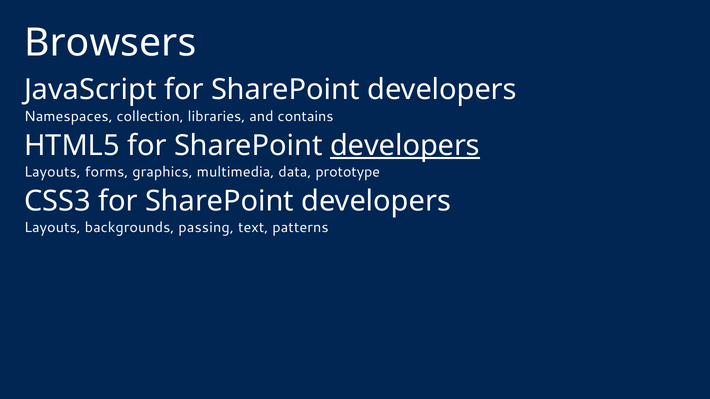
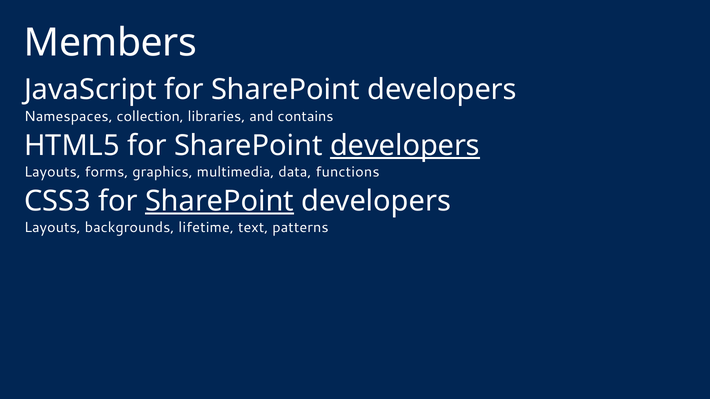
Browsers: Browsers -> Members
prototype: prototype -> functions
SharePoint at (220, 201) underline: none -> present
passing: passing -> lifetime
